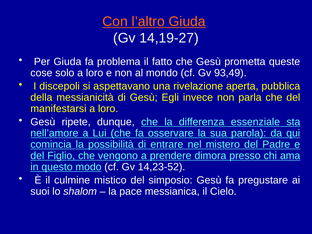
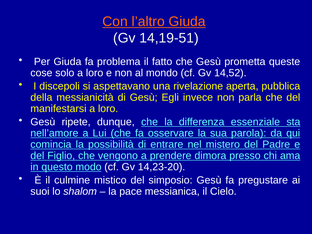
14,19-27: 14,19-27 -> 14,19-51
93,49: 93,49 -> 14,52
14,23-52: 14,23-52 -> 14,23-20
